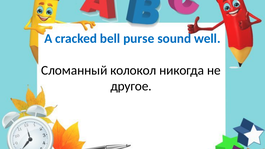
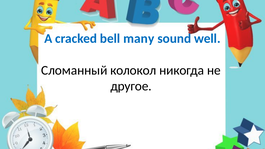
purse: purse -> many
